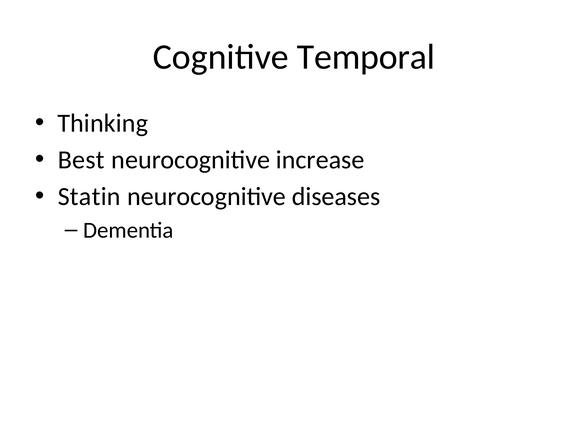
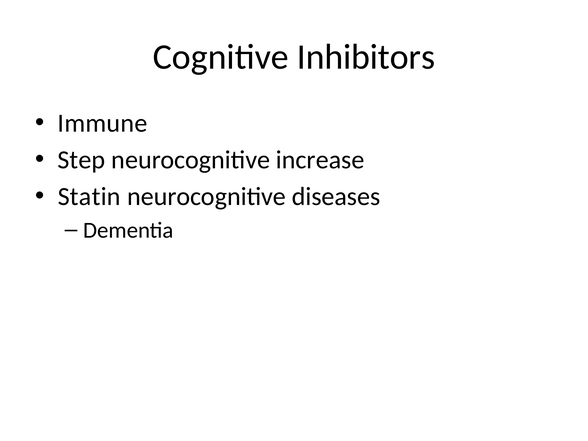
Temporal: Temporal -> Inhibitors
Thinking: Thinking -> Immune
Best: Best -> Step
